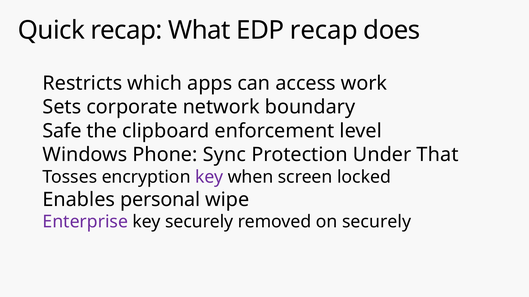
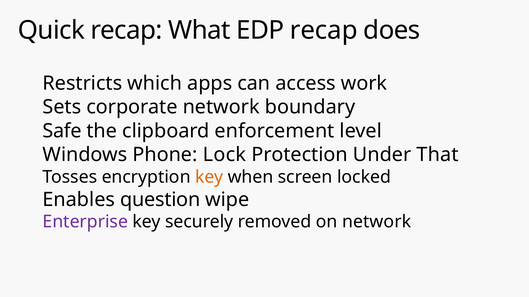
Sync: Sync -> Lock
key at (209, 177) colour: purple -> orange
personal: personal -> question
on securely: securely -> network
